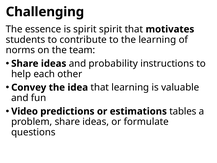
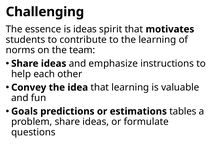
is spirit: spirit -> ideas
probability: probability -> emphasize
Video: Video -> Goals
